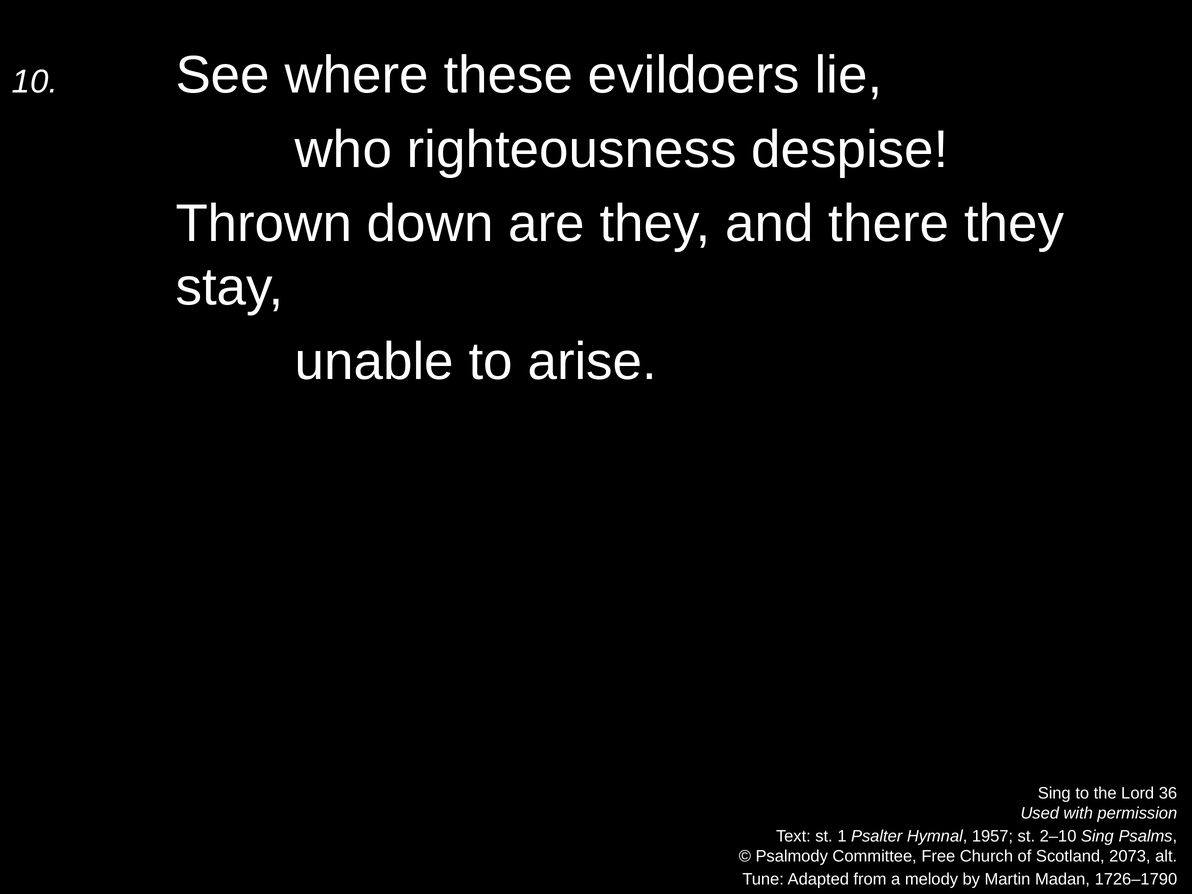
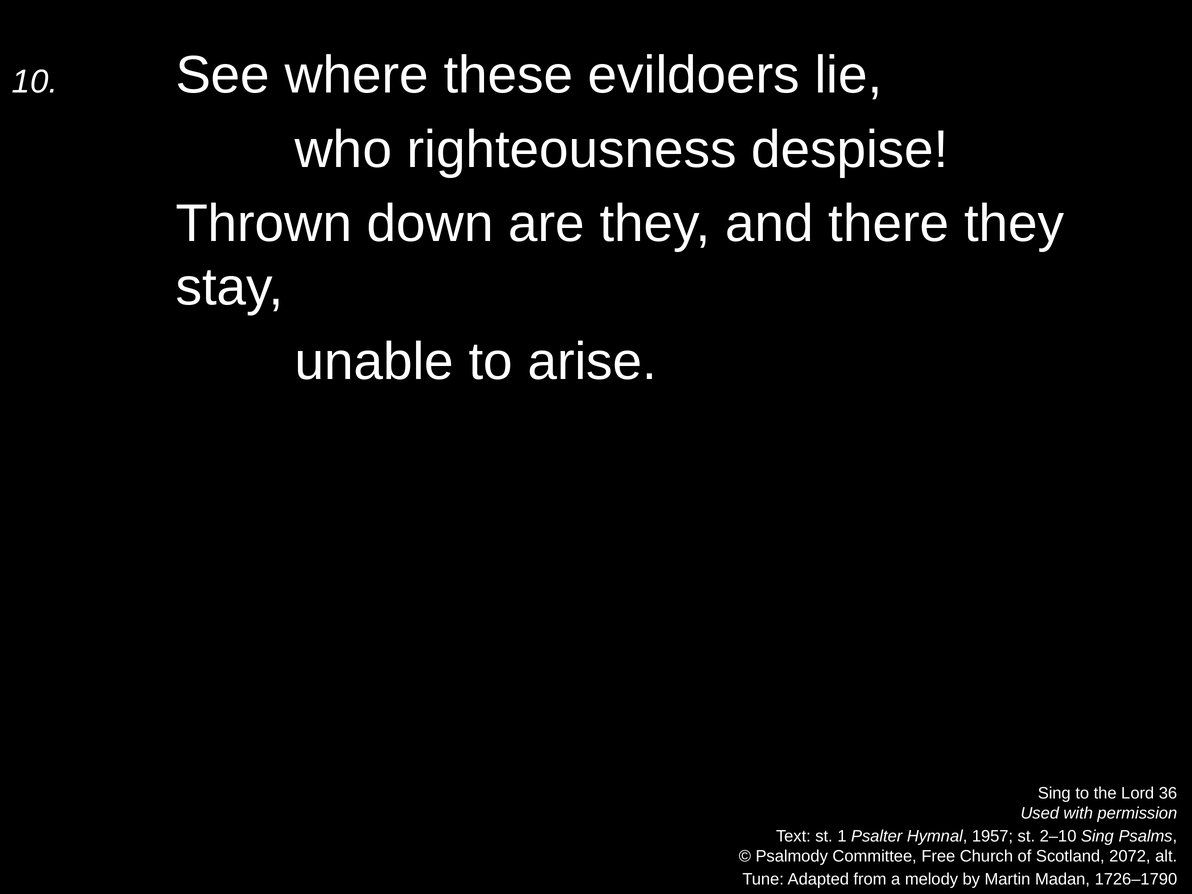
2073: 2073 -> 2072
